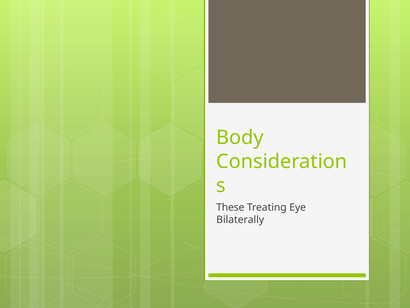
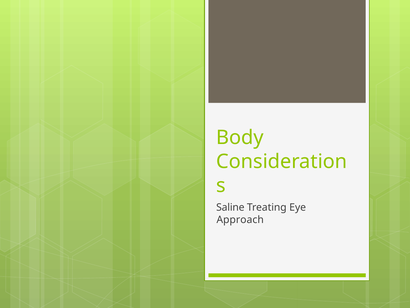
These: These -> Saline
Bilaterally: Bilaterally -> Approach
